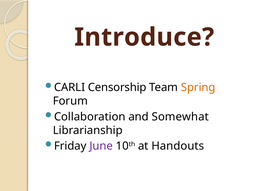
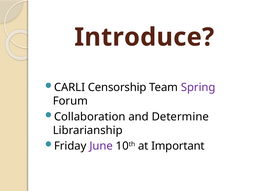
Spring colour: orange -> purple
Somewhat: Somewhat -> Determine
Handouts: Handouts -> Important
